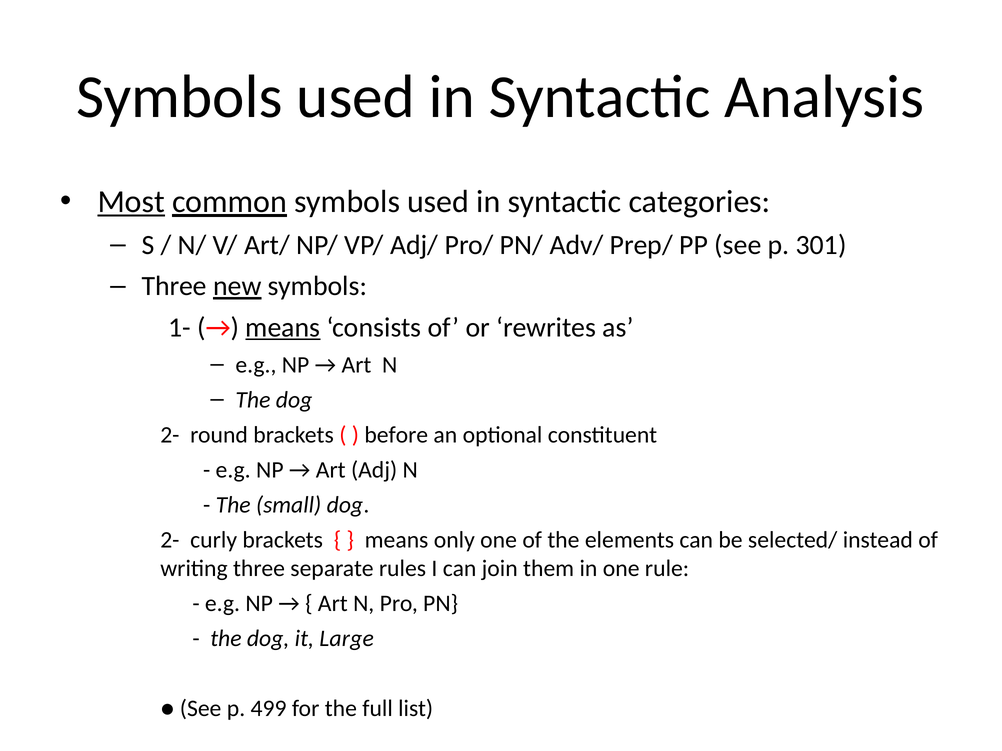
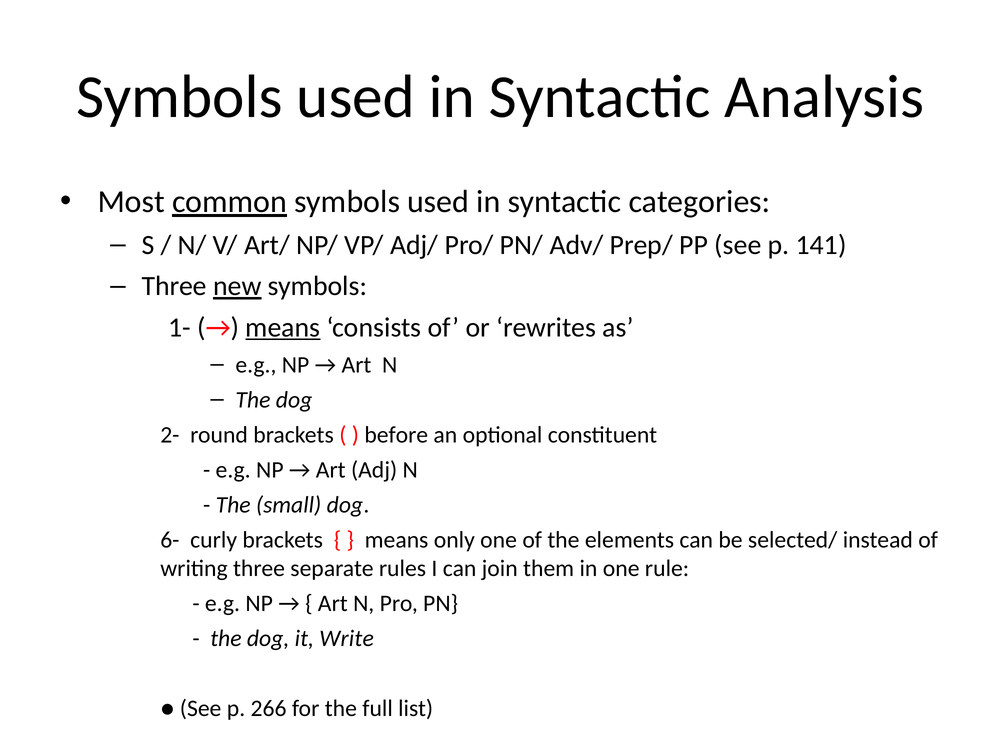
Most underline: present -> none
301: 301 -> 141
2- at (170, 540): 2- -> 6-
Large: Large -> Write
499: 499 -> 266
